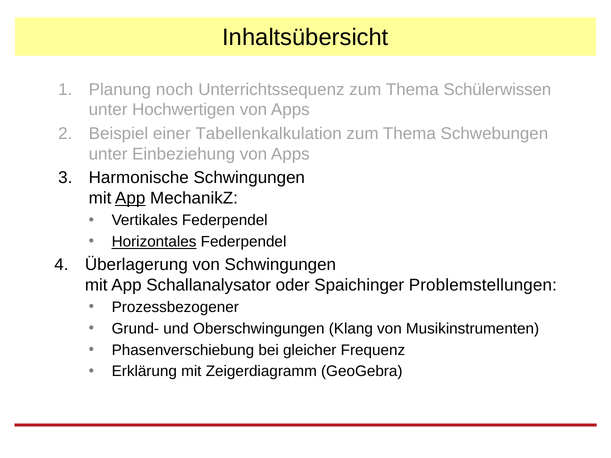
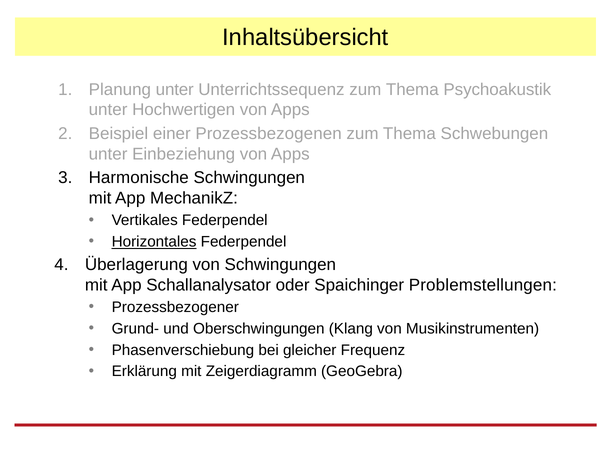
Planung noch: noch -> unter
Schülerwissen: Schülerwissen -> Psychoakustik
Tabellenkalkulation: Tabellenkalkulation -> Prozessbezogenen
App at (130, 198) underline: present -> none
